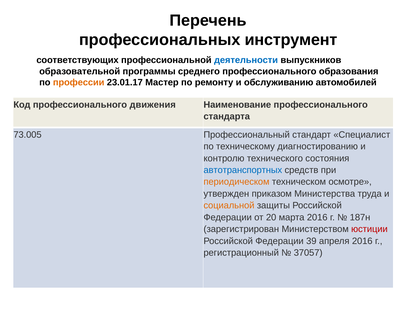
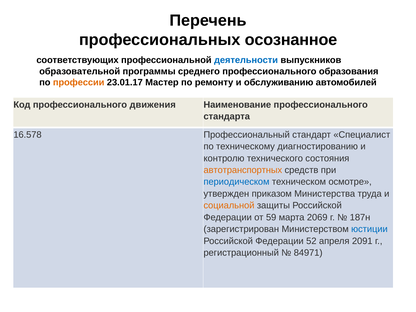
инструмент: инструмент -> осознанное
73.005: 73.005 -> 16.578
автотранспортных colour: blue -> orange
периодическом colour: orange -> blue
20: 20 -> 59
марта 2016: 2016 -> 2069
юстиции colour: red -> blue
39: 39 -> 52
апреля 2016: 2016 -> 2091
37057: 37057 -> 84971
